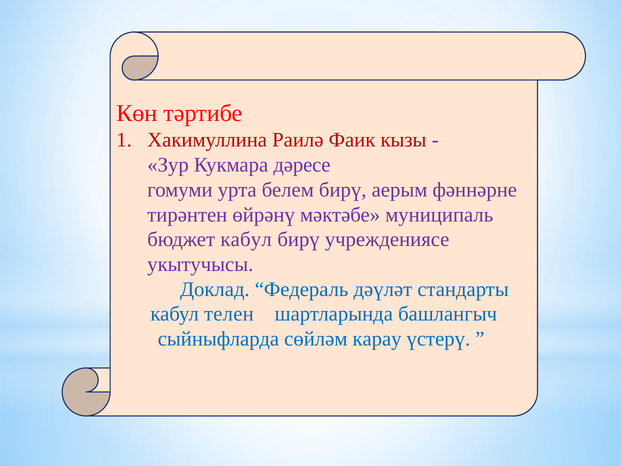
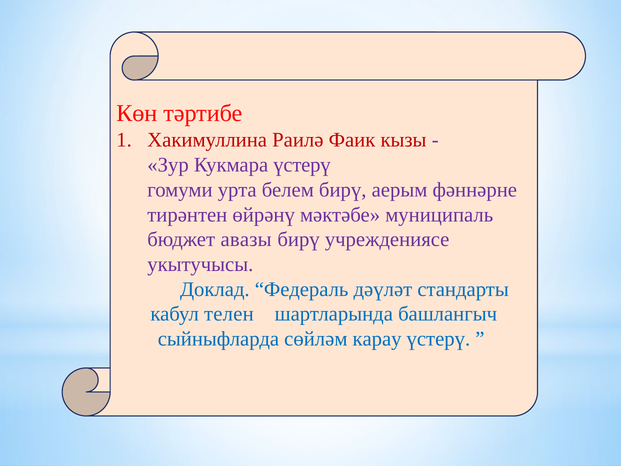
Кукмара дәресе: дәресе -> үстерү
бюджет кабул: кабул -> авазы
